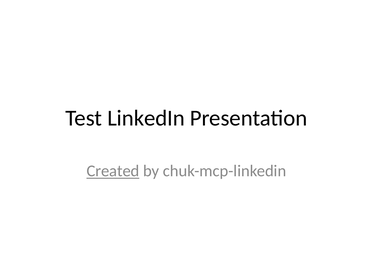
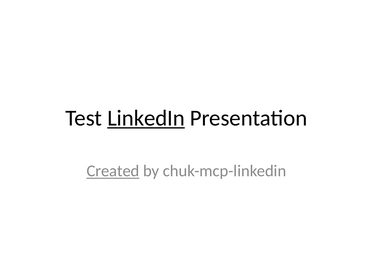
LinkedIn underline: none -> present
